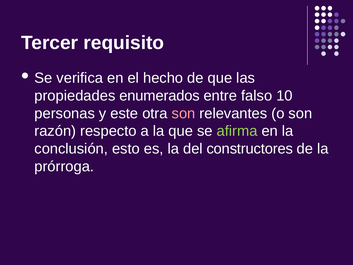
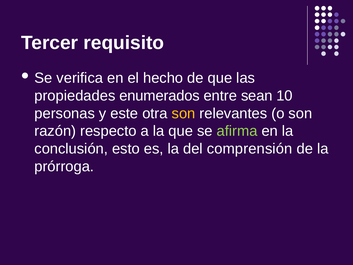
falso: falso -> sean
son at (184, 113) colour: pink -> yellow
constructores: constructores -> comprensión
